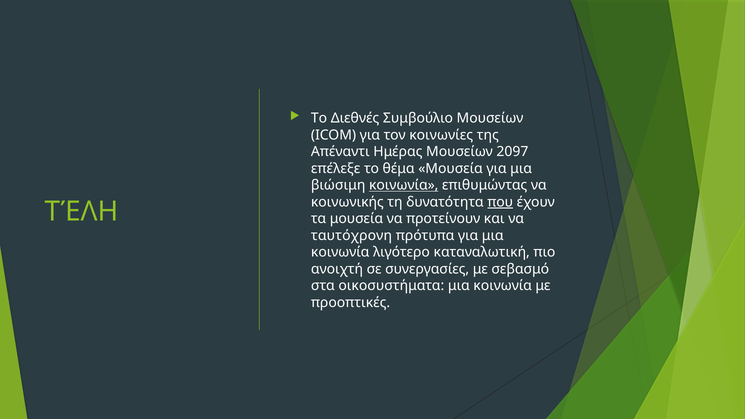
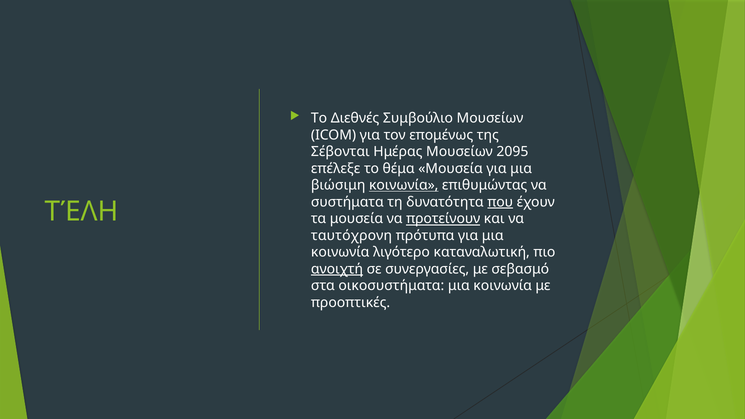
κοινωνίες: κοινωνίες -> επομένως
Απέναντι: Απέναντι -> Σέβονται
2097: 2097 -> 2095
κοινωνικής: κοινωνικής -> συστήματα
προτείνουν underline: none -> present
ανοιχτή underline: none -> present
